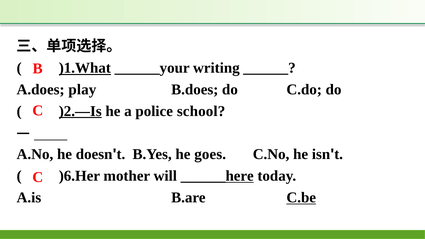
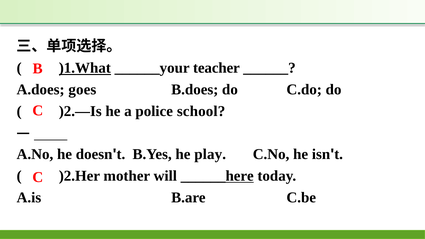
writing: writing -> teacher
play: play -> goes
)2.—Is underline: present -> none
goes: goes -> play
)6.Her: )6.Her -> )2.Her
C.be underline: present -> none
